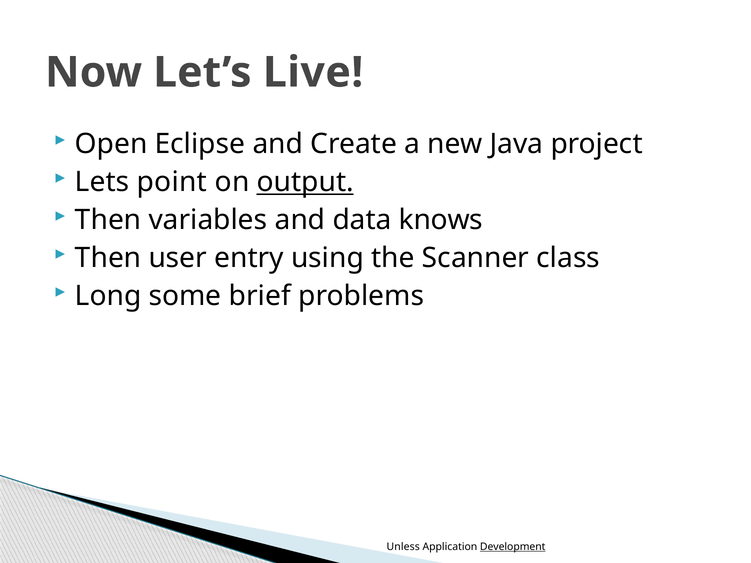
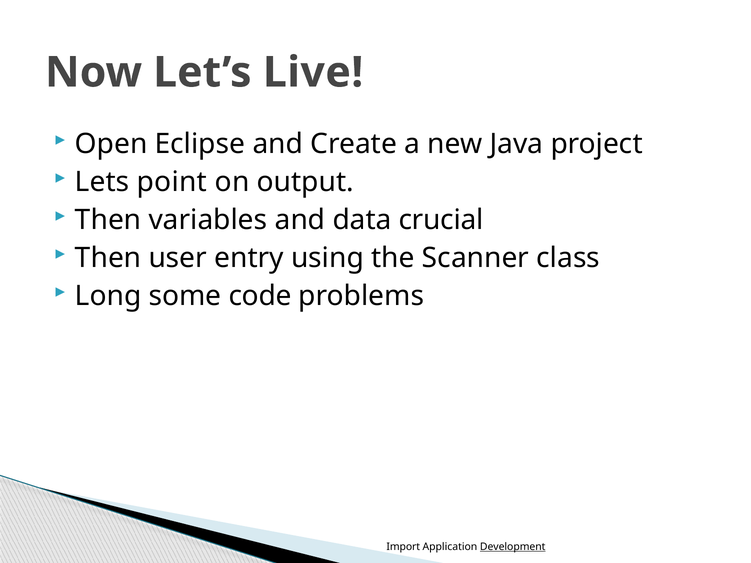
output underline: present -> none
knows: knows -> crucial
brief: brief -> code
Unless: Unless -> Import
